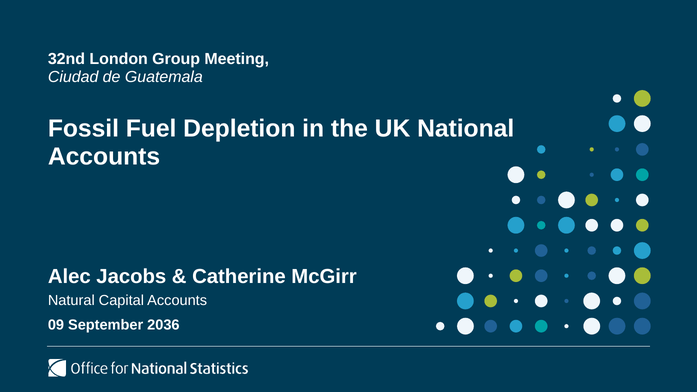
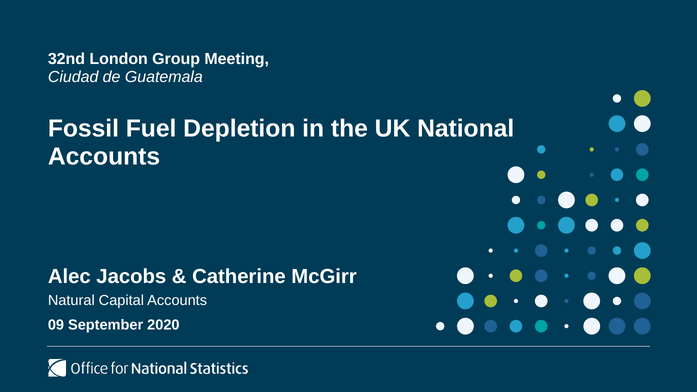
2036: 2036 -> 2020
